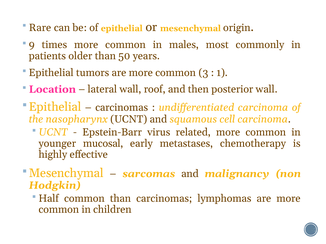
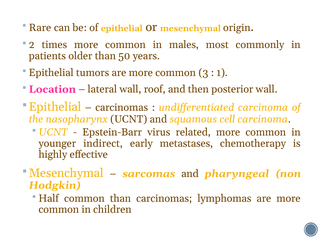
9: 9 -> 2
mucosal: mucosal -> indirect
malignancy: malignancy -> pharyngeal
